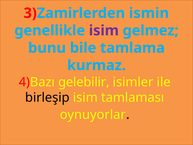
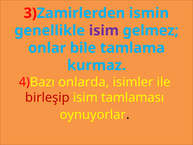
bunu: bunu -> onlar
gelebilir: gelebilir -> onlarda
birleşip colour: black -> red
